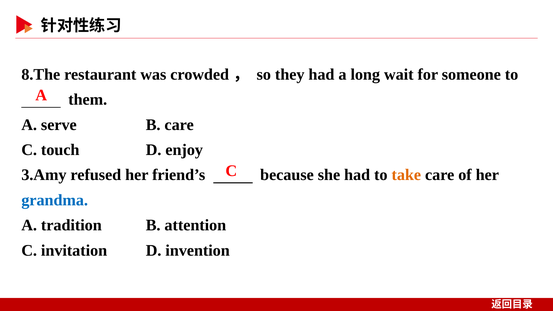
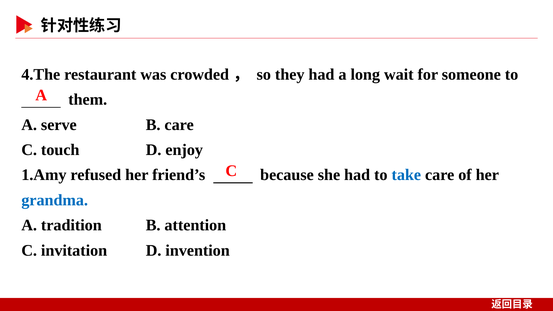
8.The: 8.The -> 4.The
3.Amy: 3.Amy -> 1.Amy
take colour: orange -> blue
